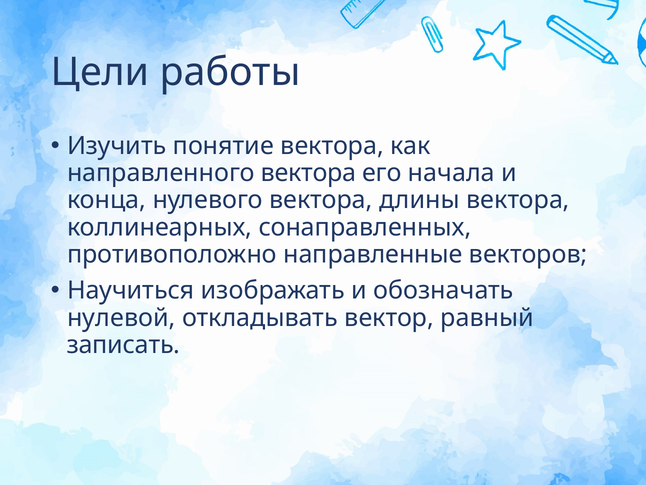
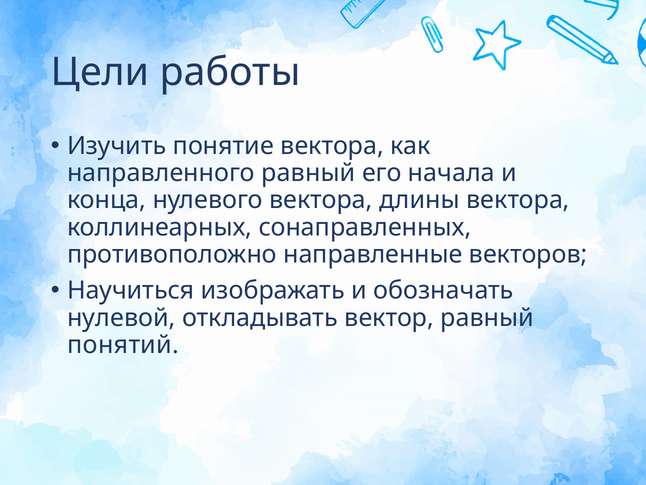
направленного вектора: вектора -> равный
записать: записать -> понятий
